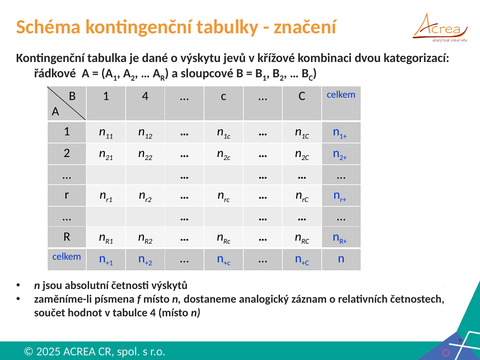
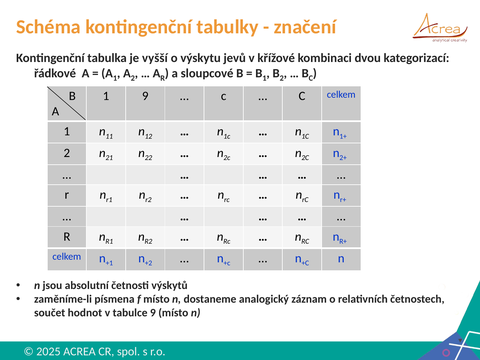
dané: dané -> vyšší
1 4: 4 -> 9
tabulce 4: 4 -> 9
